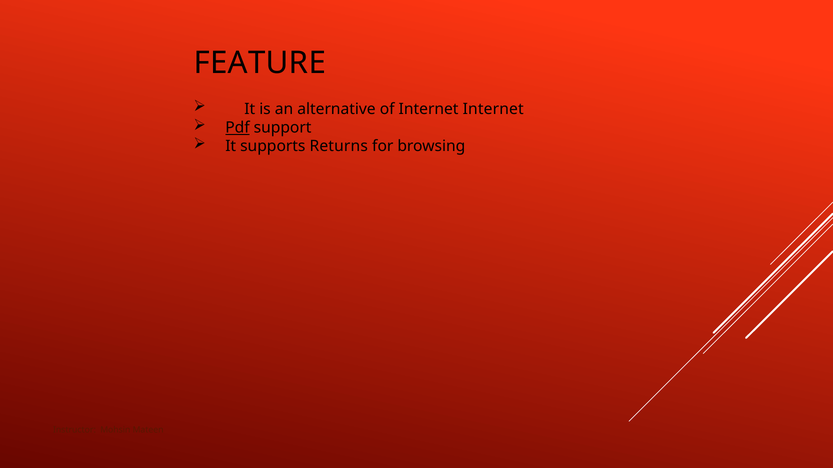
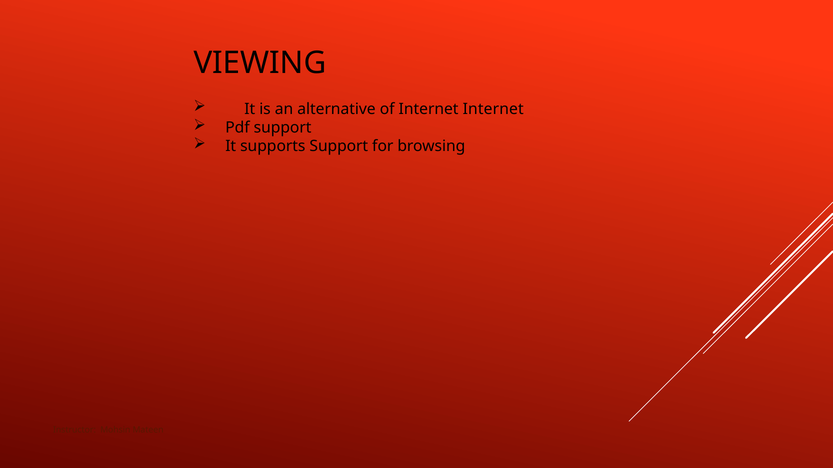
FEATURE: FEATURE -> VIEWING
Pdf underline: present -> none
supports Returns: Returns -> Support
